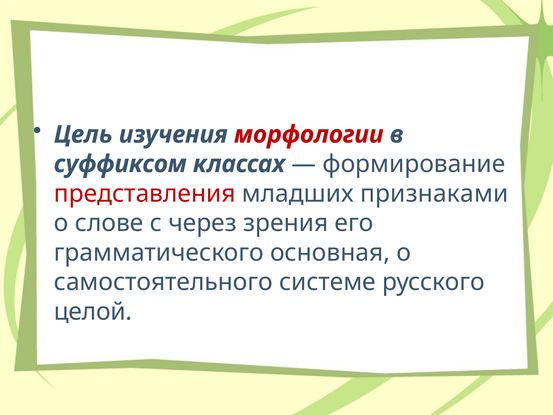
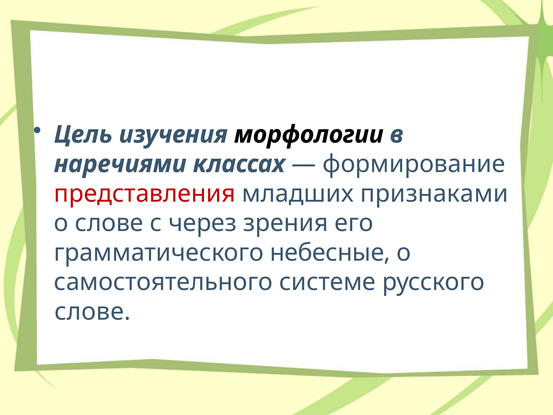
морфологии colour: red -> black
суффиксом: суффиксом -> наречиями
основная: основная -> небесные
целой at (93, 311): целой -> слове
